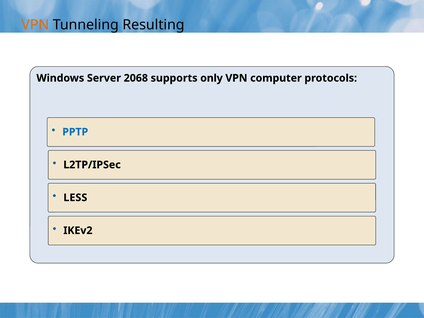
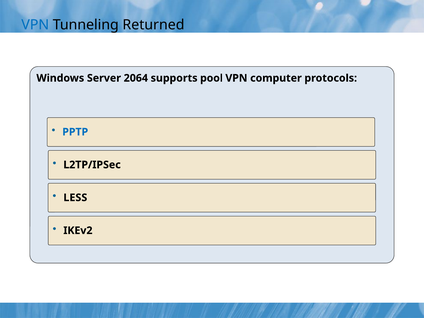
VPN at (35, 25) colour: orange -> blue
Resulting: Resulting -> Returned
2068: 2068 -> 2064
only: only -> pool
